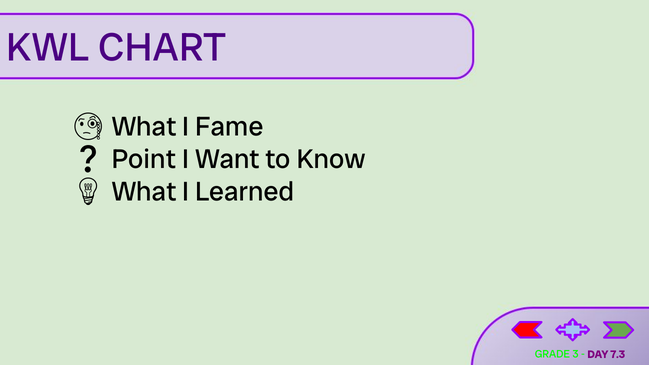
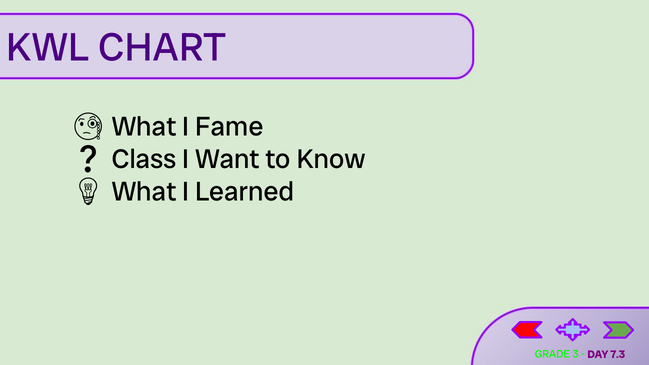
Point: Point -> Class
